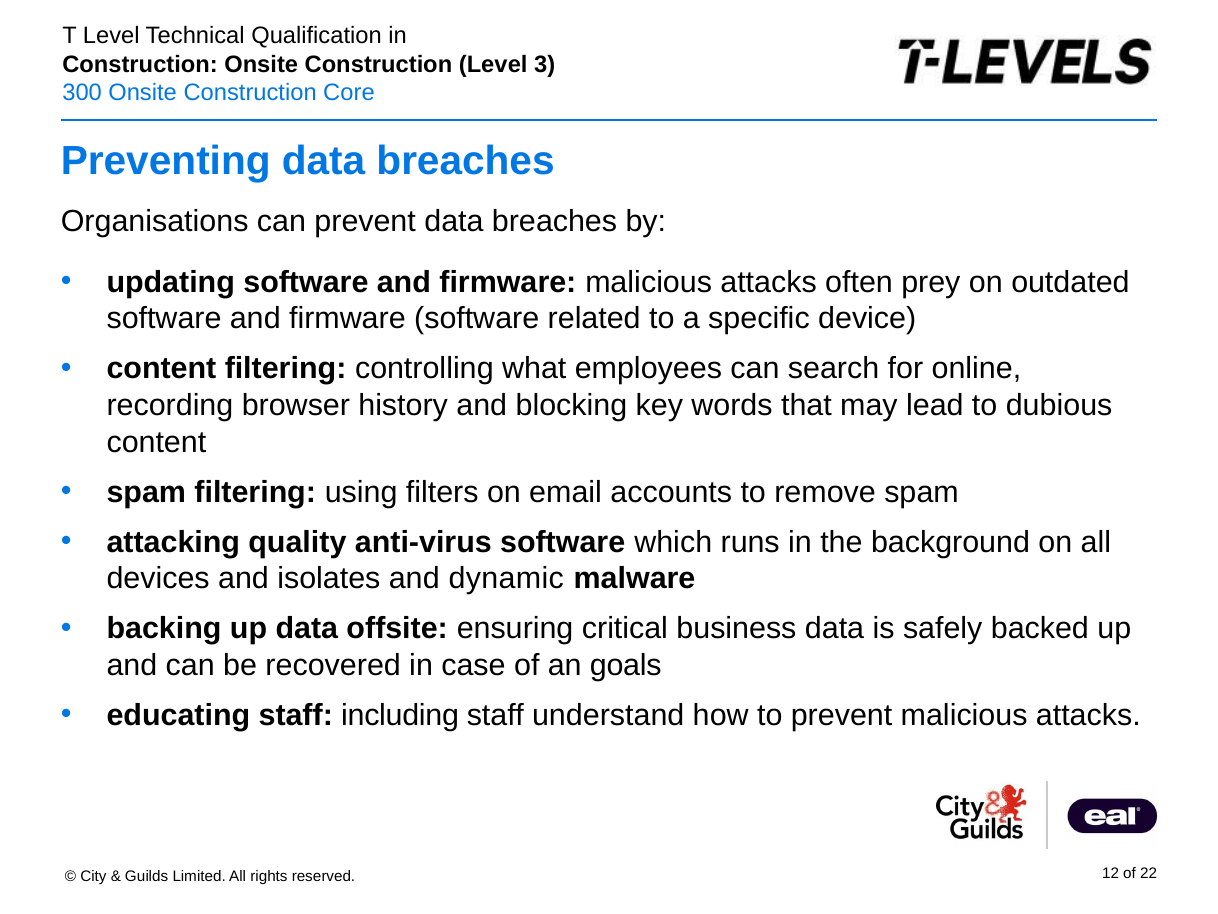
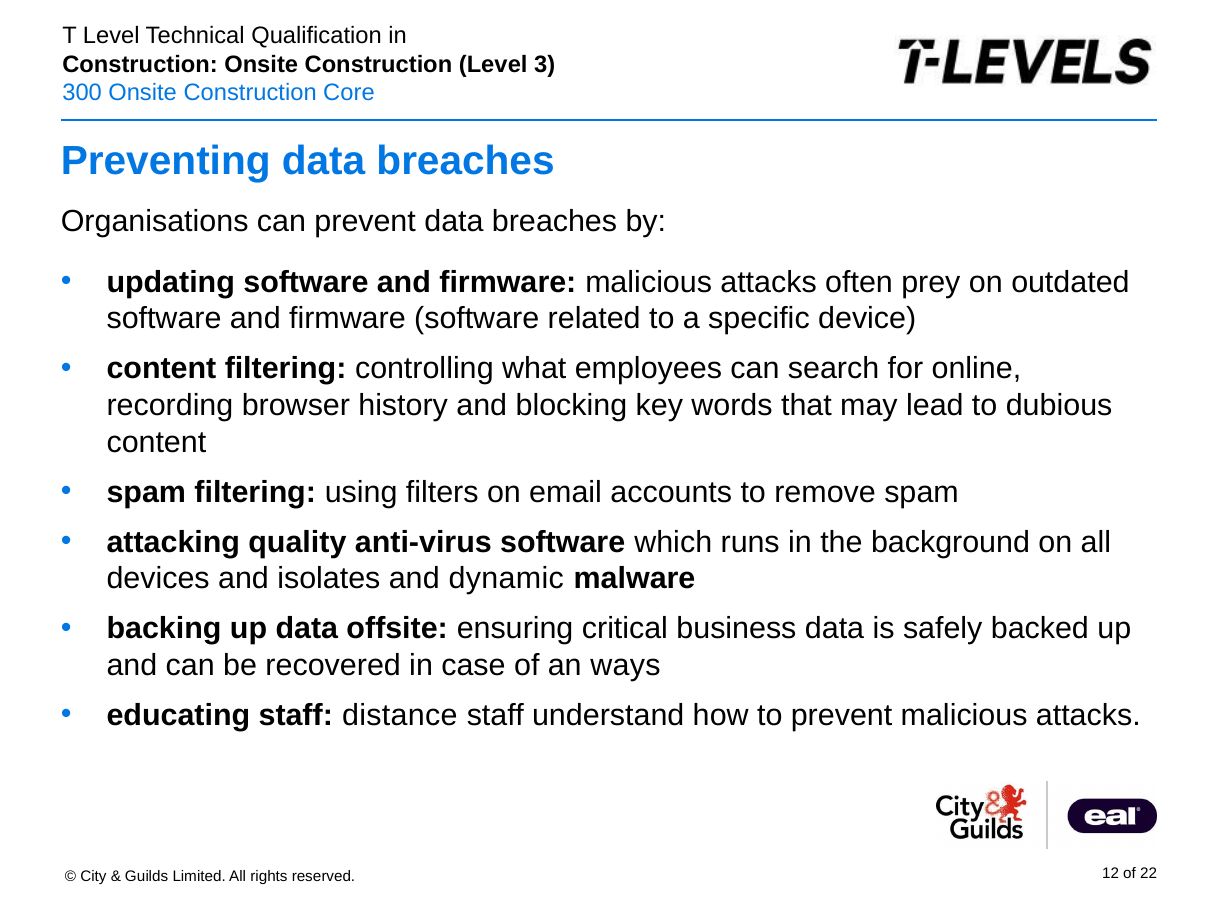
goals: goals -> ways
including: including -> distance
